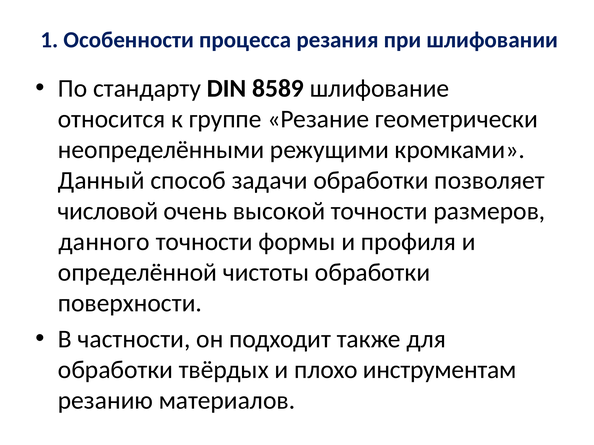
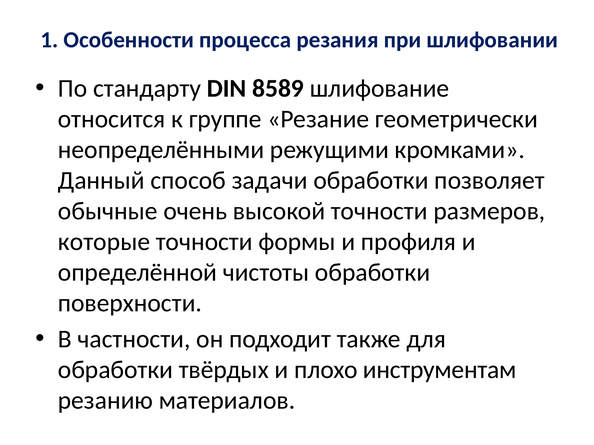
числовой: числовой -> обычные
данного: данного -> которые
